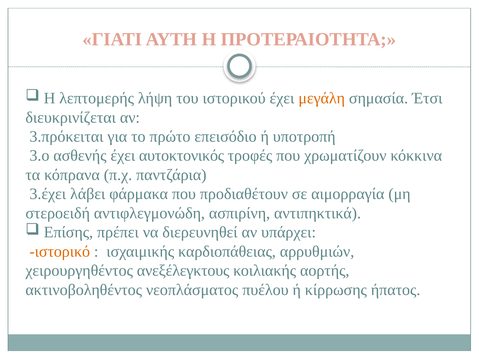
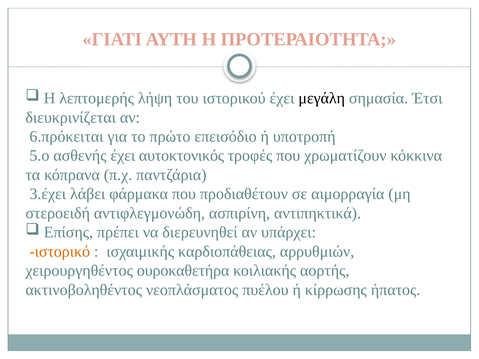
μεγάλη colour: orange -> black
3.πρόκειται: 3.πρόκειται -> 6.πρόκειται
3.ο: 3.ο -> 5.ο
ανεξέλεγκτους: ανεξέλεγκτους -> ουροκαθετήρα
